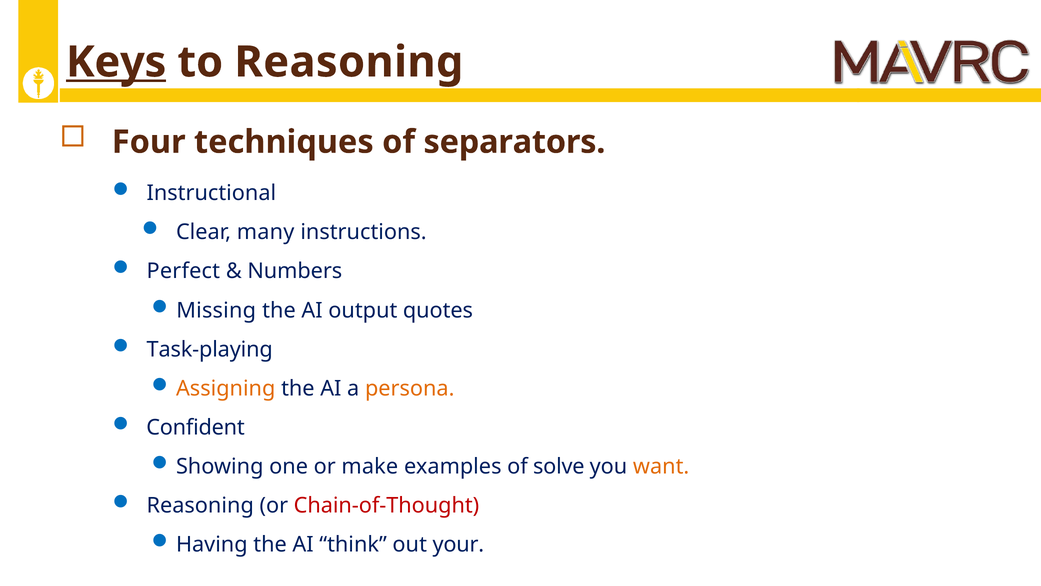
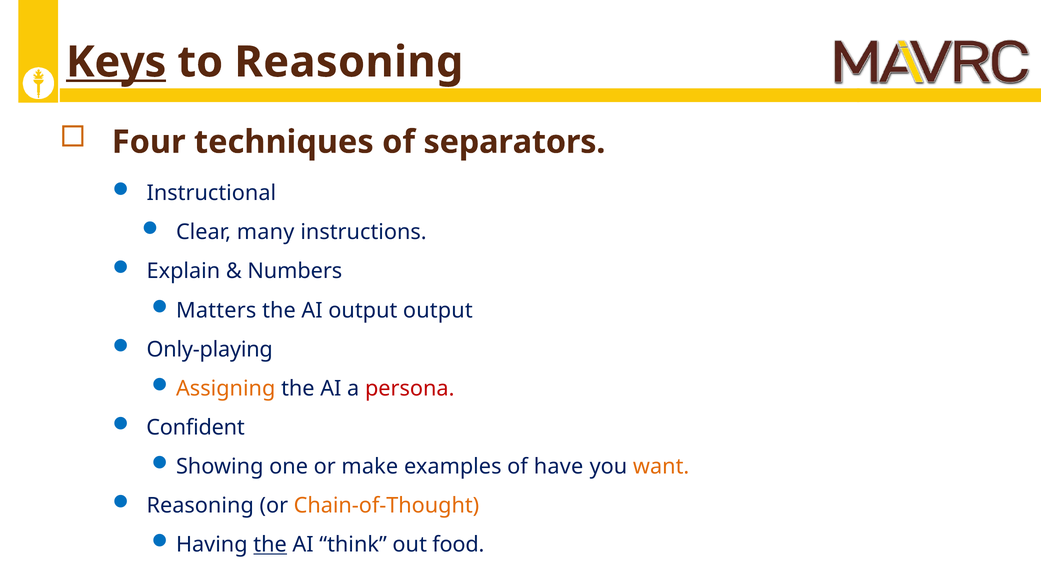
Perfect: Perfect -> Explain
Missing: Missing -> Matters
output quotes: quotes -> output
Task-playing: Task-playing -> Only-playing
persona colour: orange -> red
solve: solve -> have
Chain-of-Thought colour: red -> orange
the at (270, 544) underline: none -> present
your: your -> food
